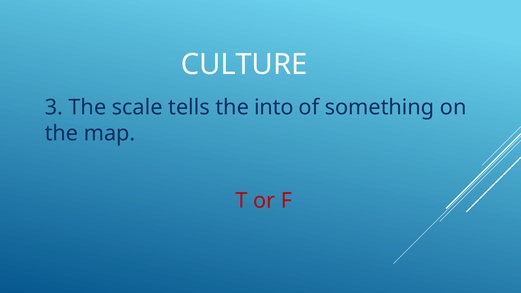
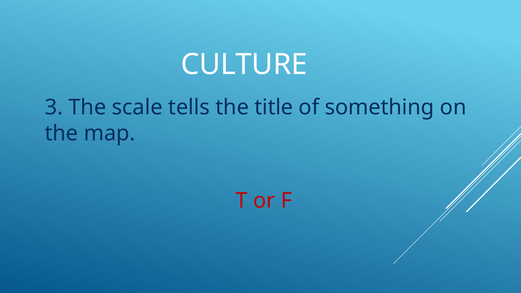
into: into -> title
